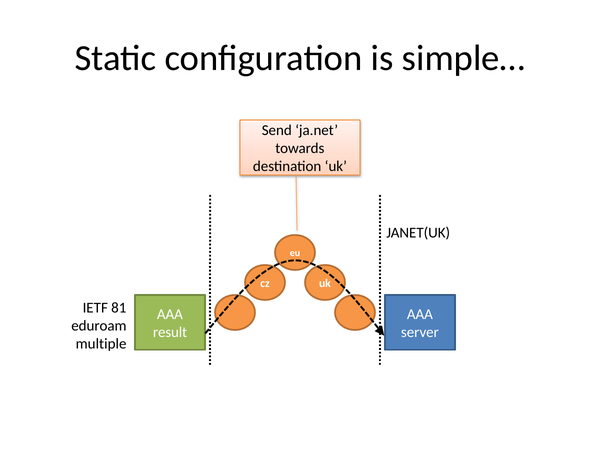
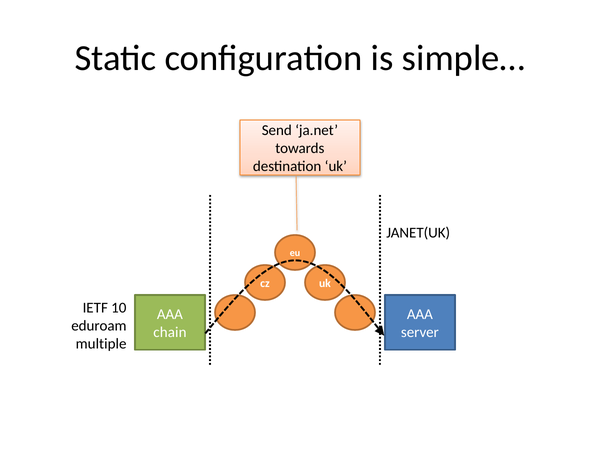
81: 81 -> 10
result: result -> chain
